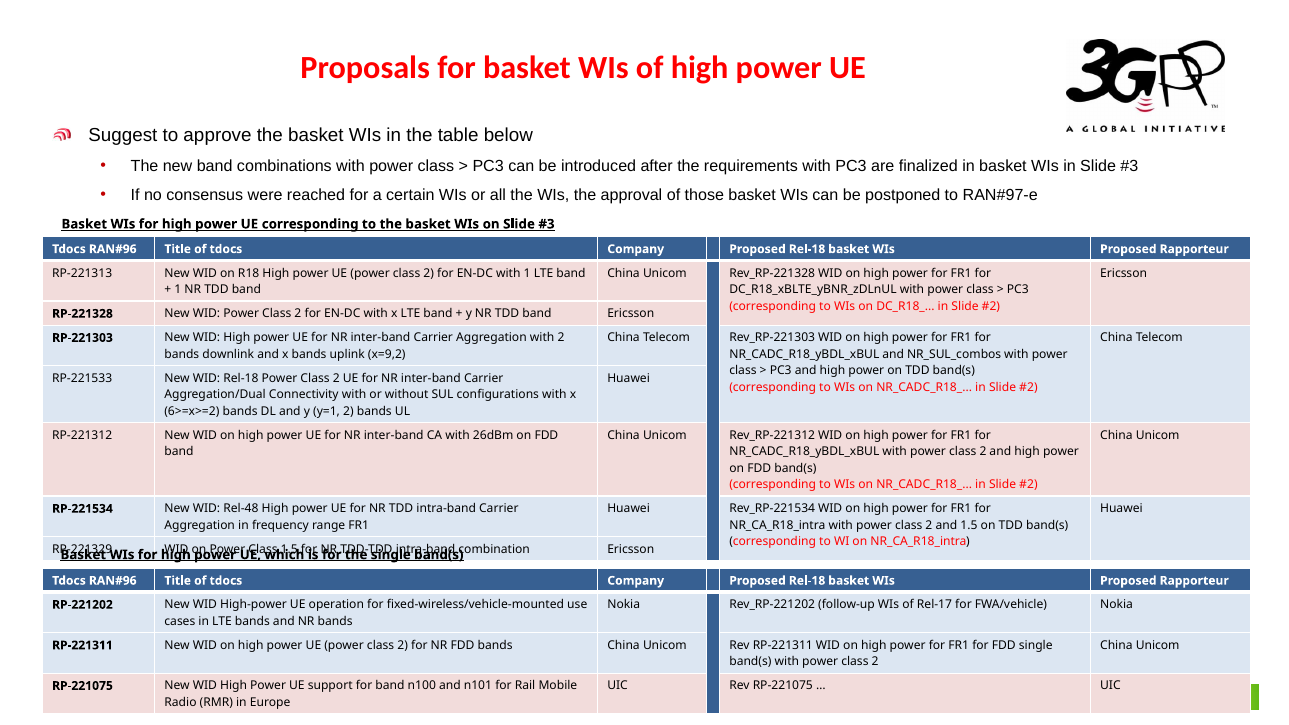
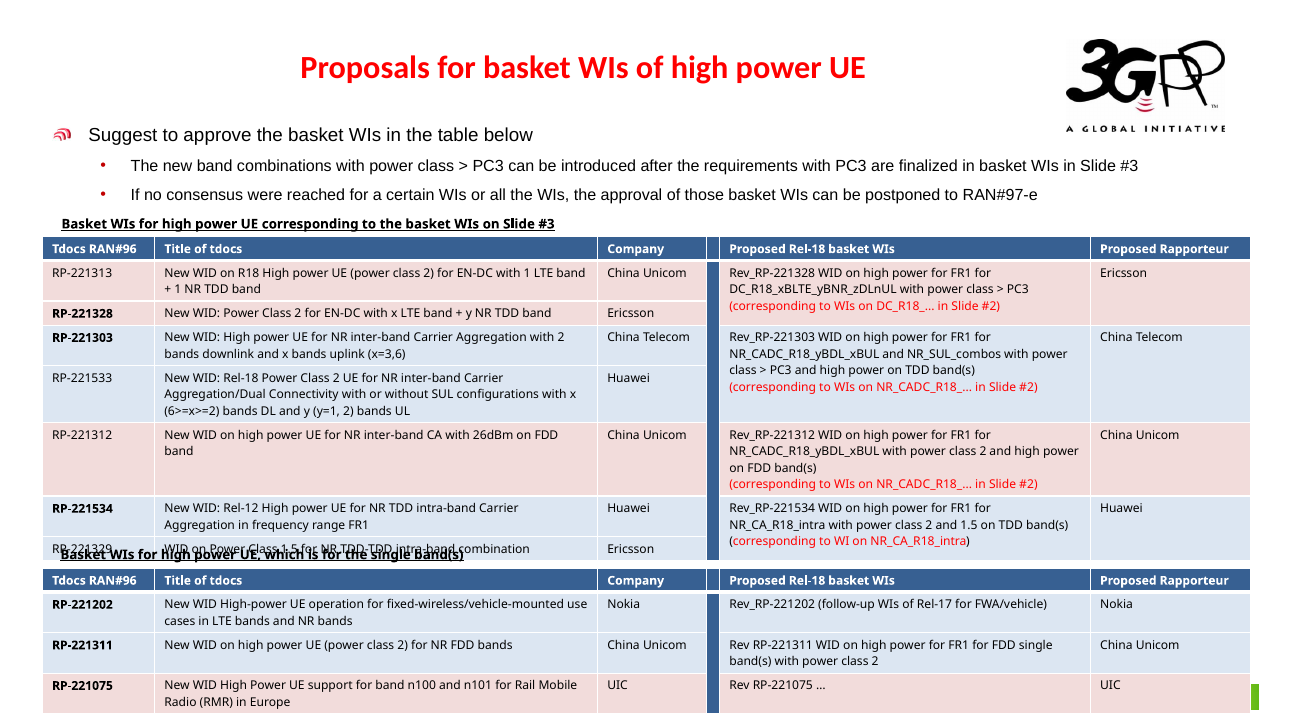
x=9,2: x=9,2 -> x=3,6
Rel-48: Rel-48 -> Rel-12
